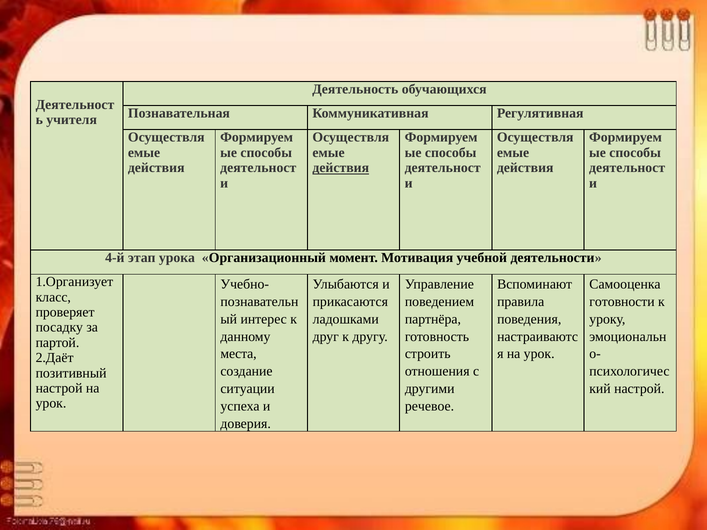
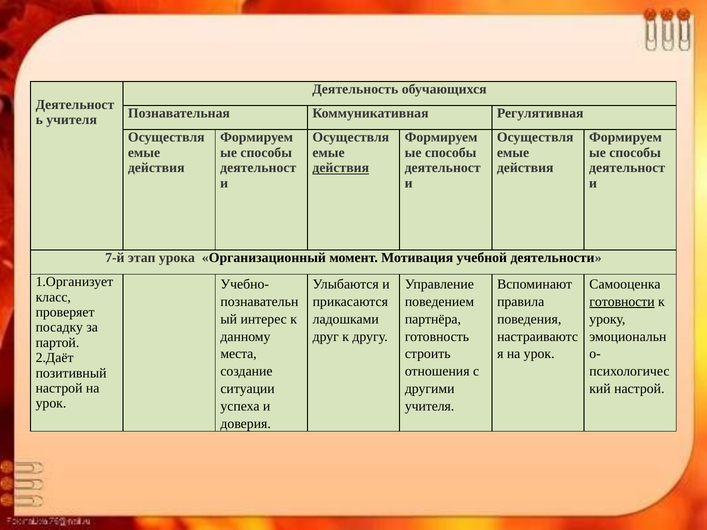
4-й: 4-й -> 7-й
готовности underline: none -> present
речевое at (430, 406): речевое -> учителя
